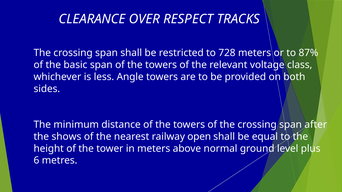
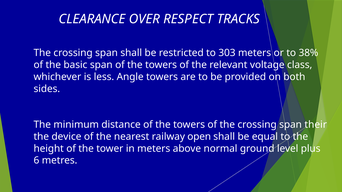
728: 728 -> 303
87%: 87% -> 38%
after: after -> their
shows: shows -> device
